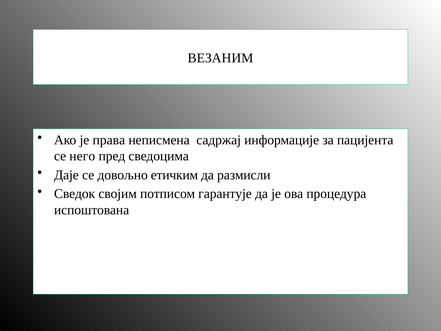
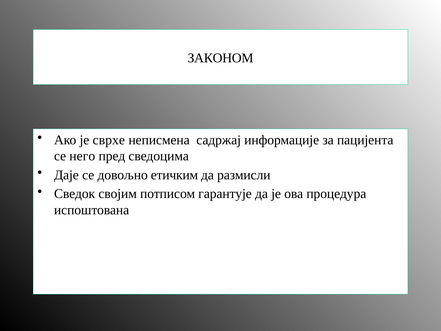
ВЕЗАНИМ: ВЕЗАНИМ -> ЗАКОНОМ
права: права -> сврхе
